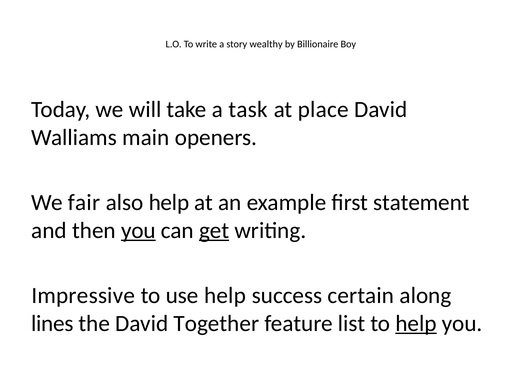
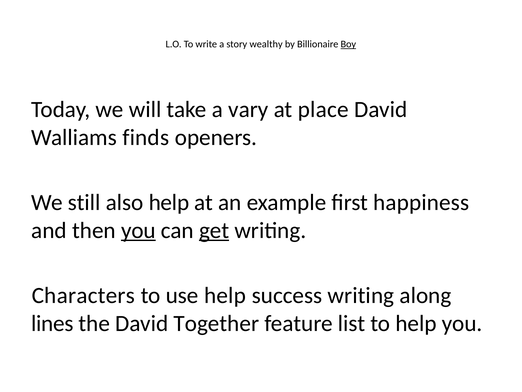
Boy underline: none -> present
task: task -> vary
main: main -> finds
fair: fair -> still
statement: statement -> happiness
Impressive: Impressive -> Characters
success certain: certain -> writing
help at (416, 323) underline: present -> none
